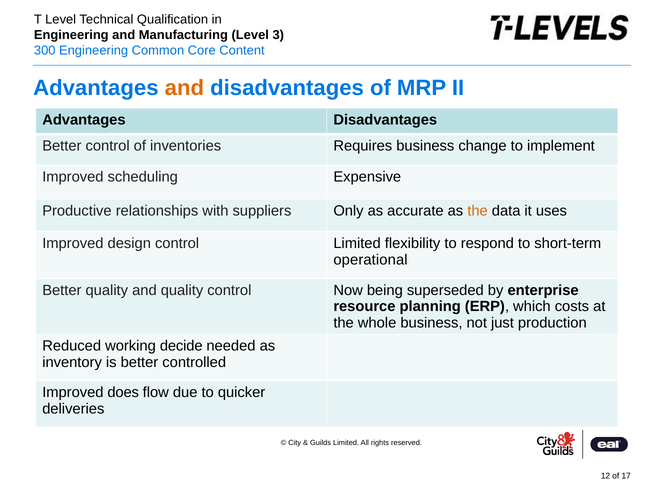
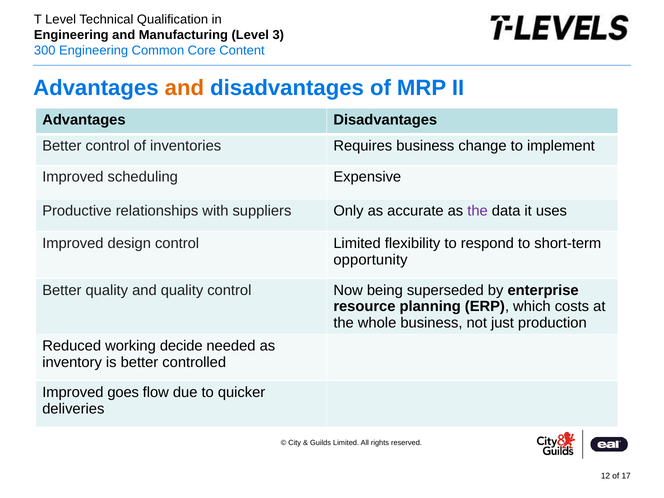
the at (478, 211) colour: orange -> purple
operational: operational -> opportunity
does: does -> goes
